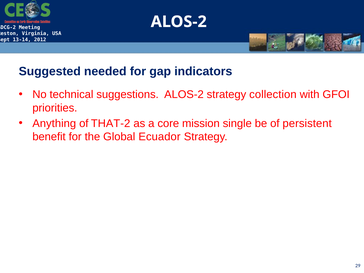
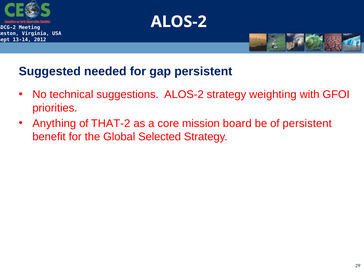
gap indicators: indicators -> persistent
collection: collection -> weighting
single: single -> board
Ecuador: Ecuador -> Selected
